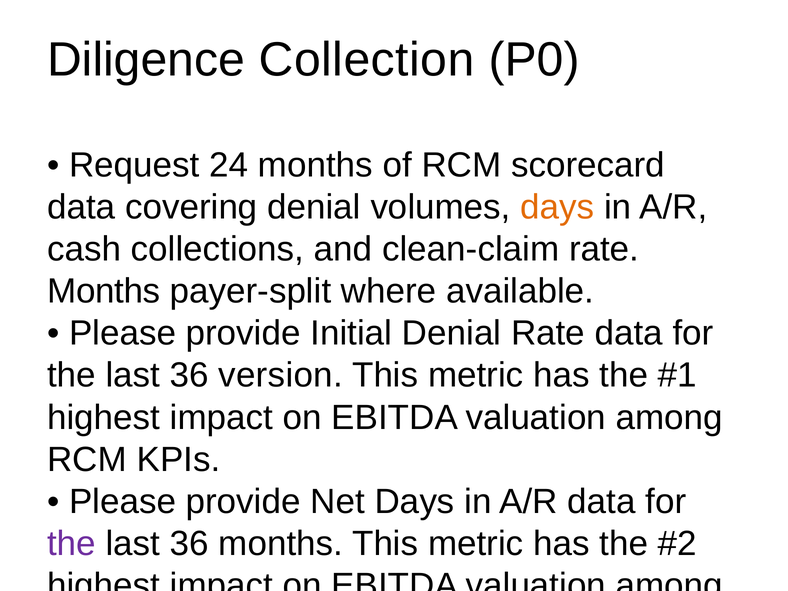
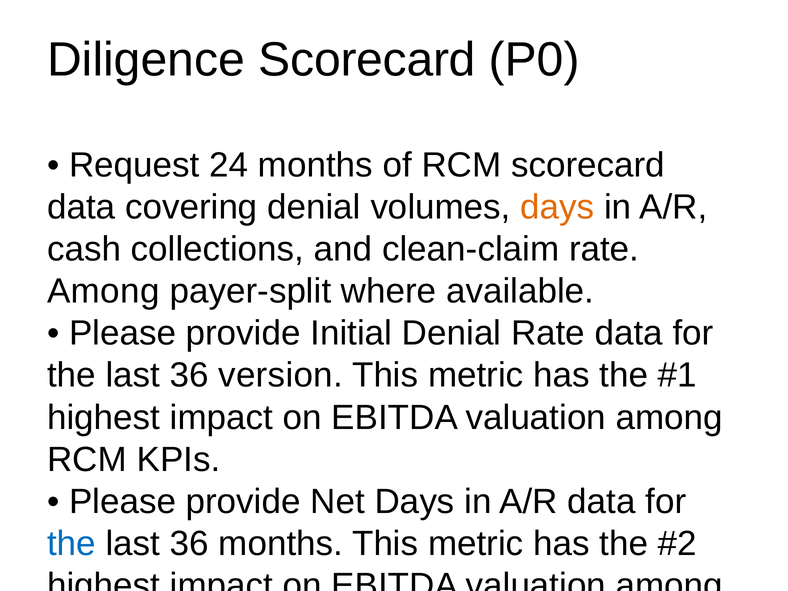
Diligence Collection: Collection -> Scorecard
Months at (104, 291): Months -> Among
the at (71, 544) colour: purple -> blue
